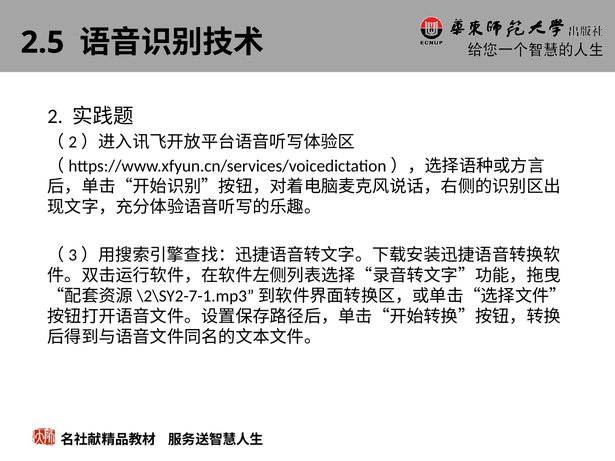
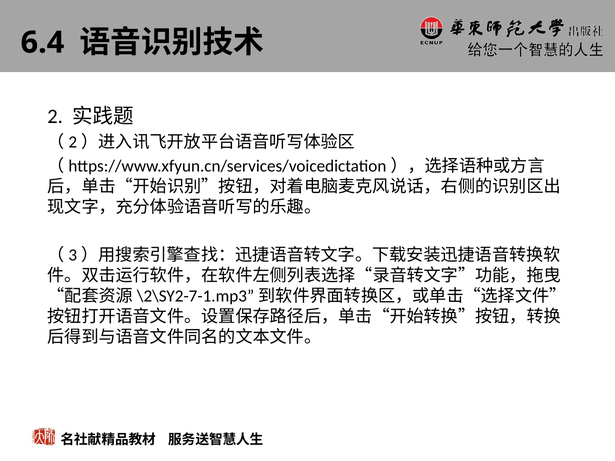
2.5: 2.5 -> 6.4
